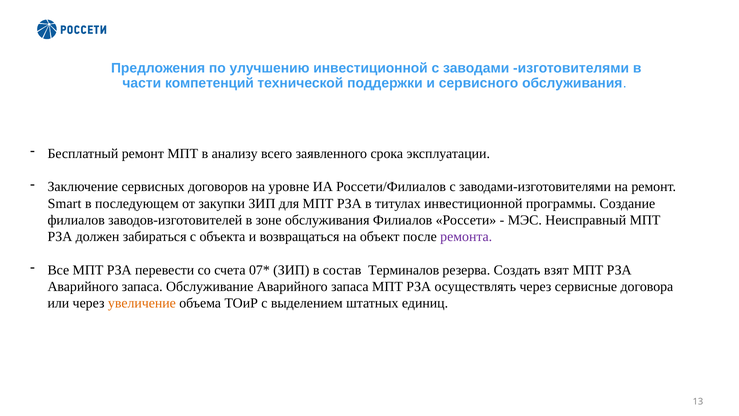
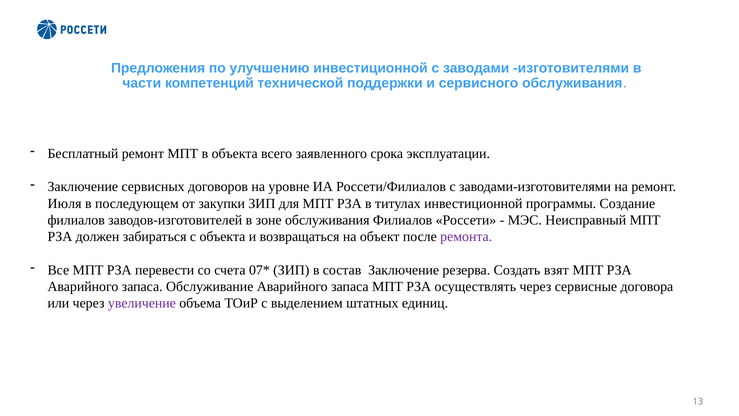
в анализу: анализу -> объекта
Smart: Smart -> Июля
состав Терминалов: Терминалов -> Заключение
увеличение colour: orange -> purple
